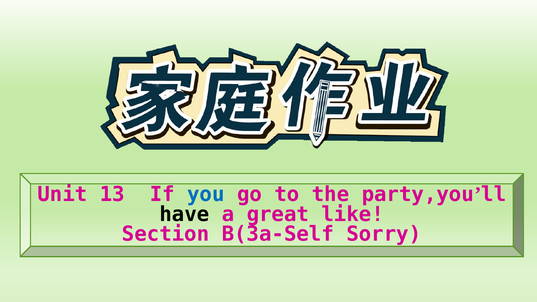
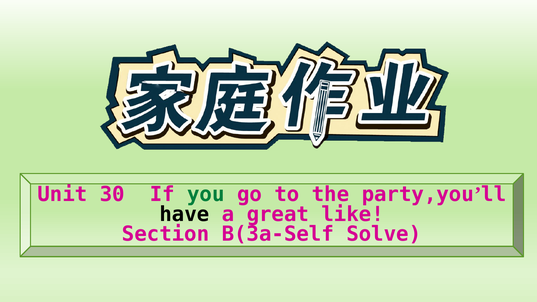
13: 13 -> 30
you colour: blue -> green
Sorry: Sorry -> Solve
